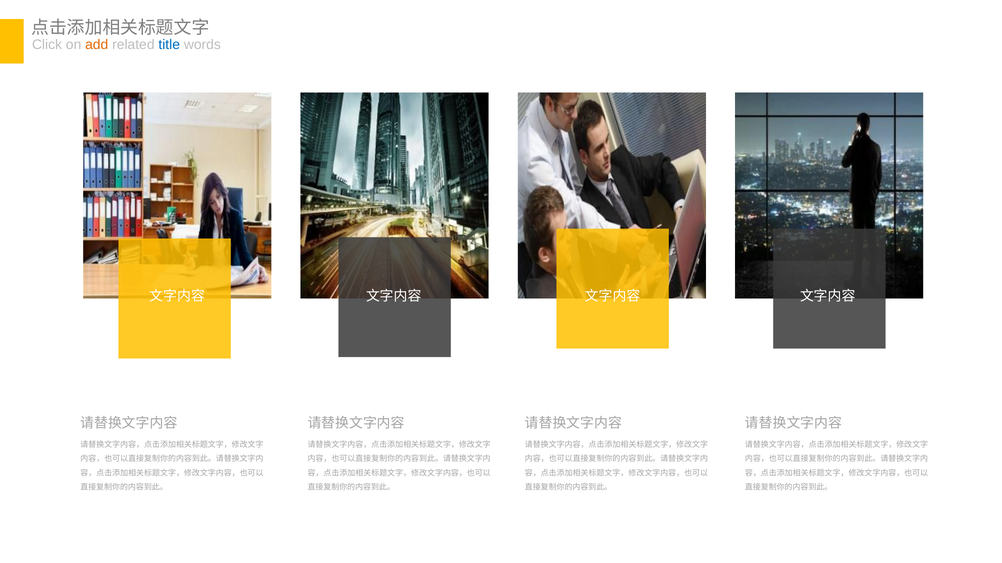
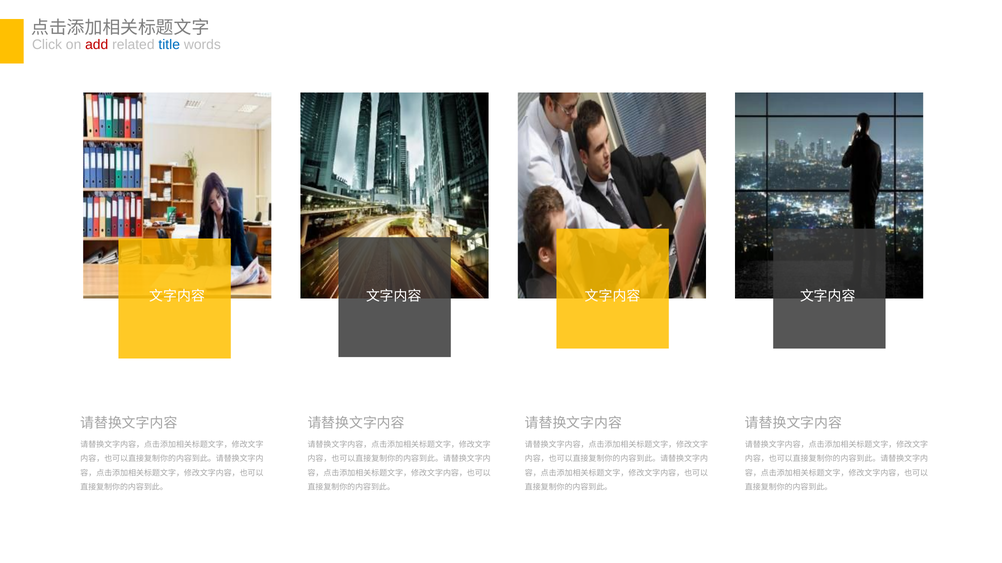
add colour: orange -> red
